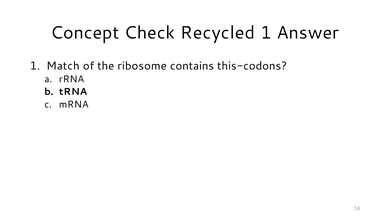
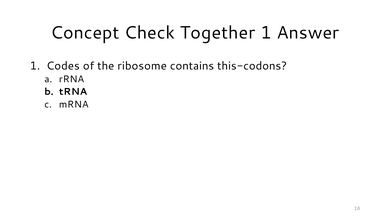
Recycled: Recycled -> Together
Match: Match -> Codes
